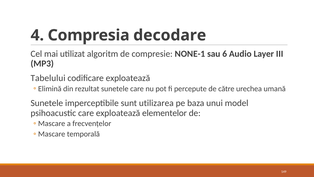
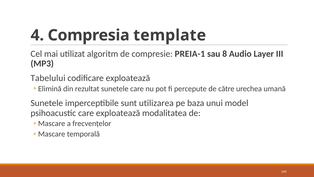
decodare: decodare -> template
NONE-1: NONE-1 -> PREIA-1
6: 6 -> 8
elementelor: elementelor -> modalitatea
